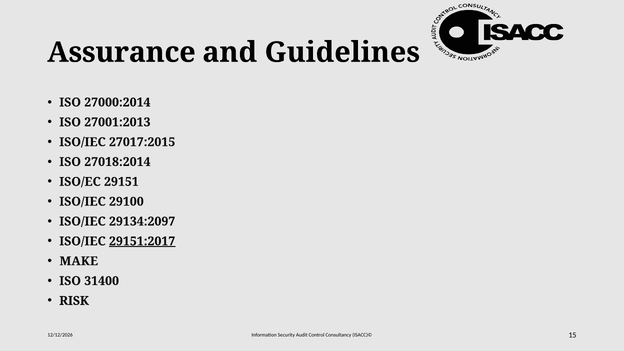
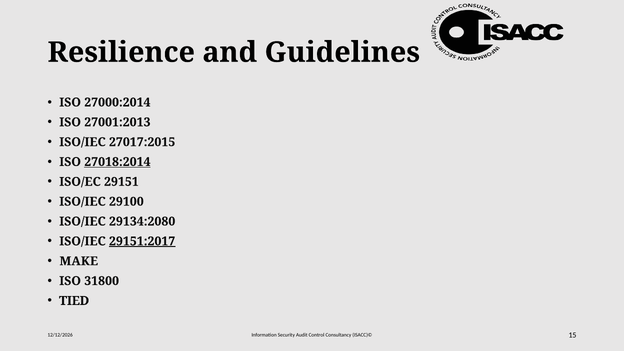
Assurance: Assurance -> Resilience
27018:2014 underline: none -> present
29134:2097: 29134:2097 -> 29134:2080
31400: 31400 -> 31800
RISK: RISK -> TIED
